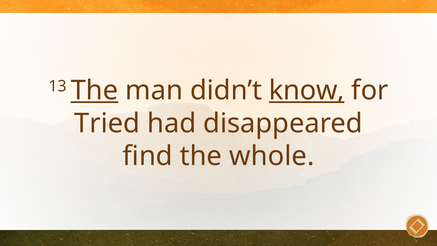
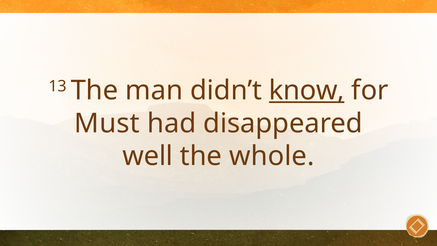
The at (94, 90) underline: present -> none
Tried: Tried -> Must
find: find -> well
